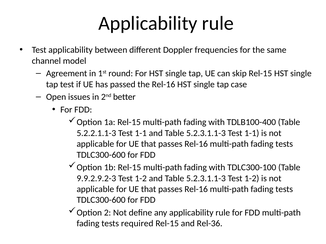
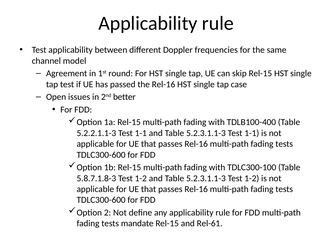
9.9.2.9.2-3: 9.9.2.9.2-3 -> 5.8.7.1.8-3
required: required -> mandate
Rel-36: Rel-36 -> Rel-61
